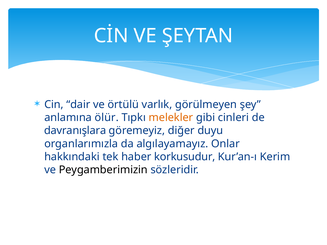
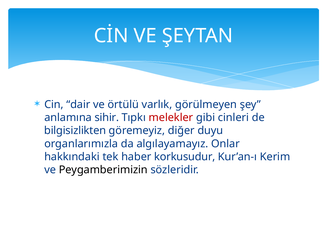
ölür: ölür -> sihir
melekler colour: orange -> red
davranışlara: davranışlara -> bilgisizlikten
